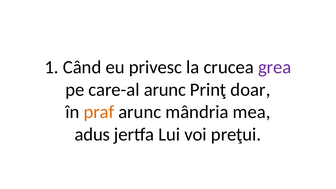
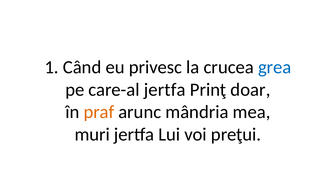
grea colour: purple -> blue
care-al arunc: arunc -> jertfa
adus: adus -> muri
